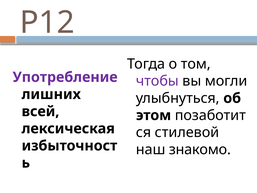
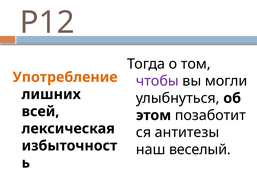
Употребление colour: purple -> orange
стилевой: стилевой -> антитезы
знакомо: знакомо -> веселый
